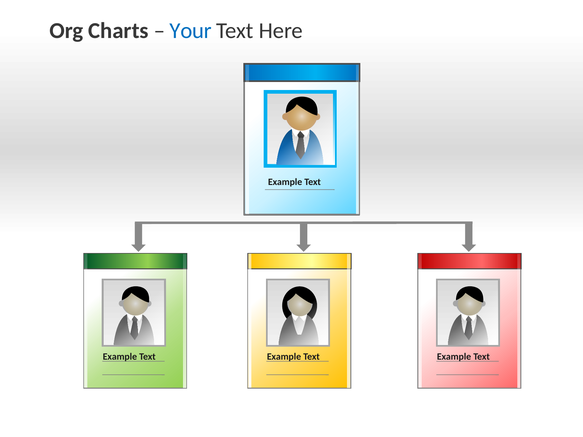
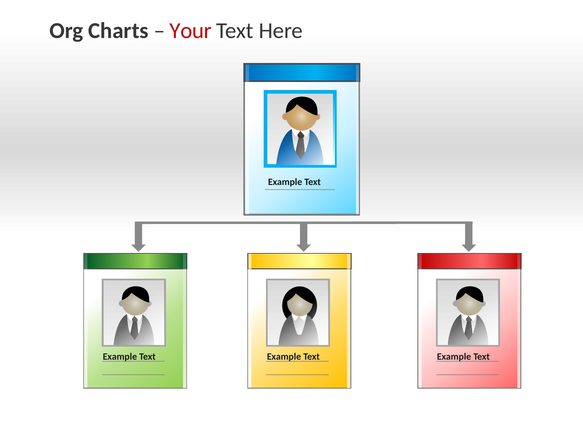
Your colour: blue -> red
